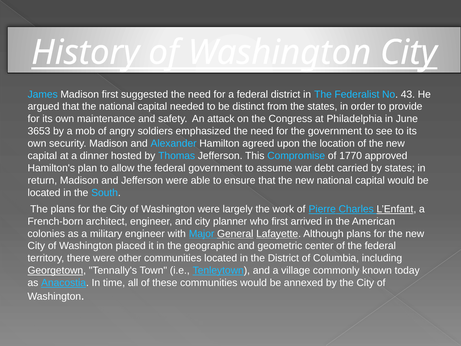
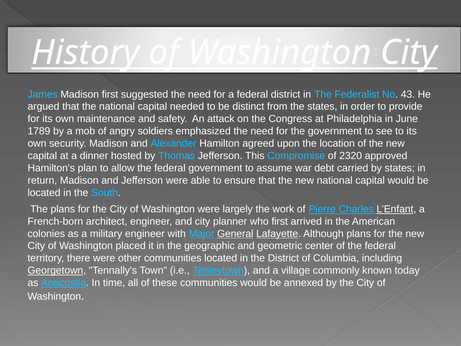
3653: 3653 -> 1789
1770: 1770 -> 2320
